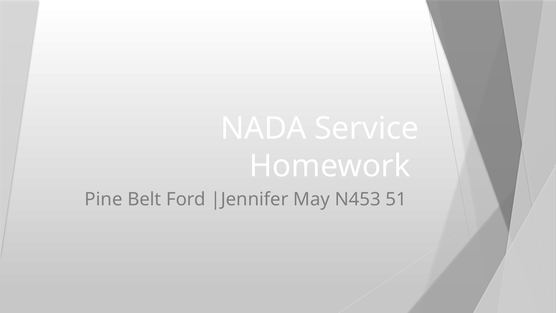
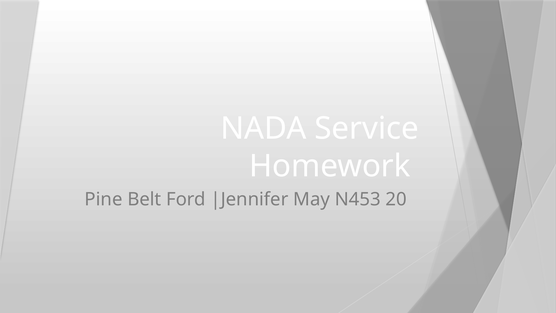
51: 51 -> 20
